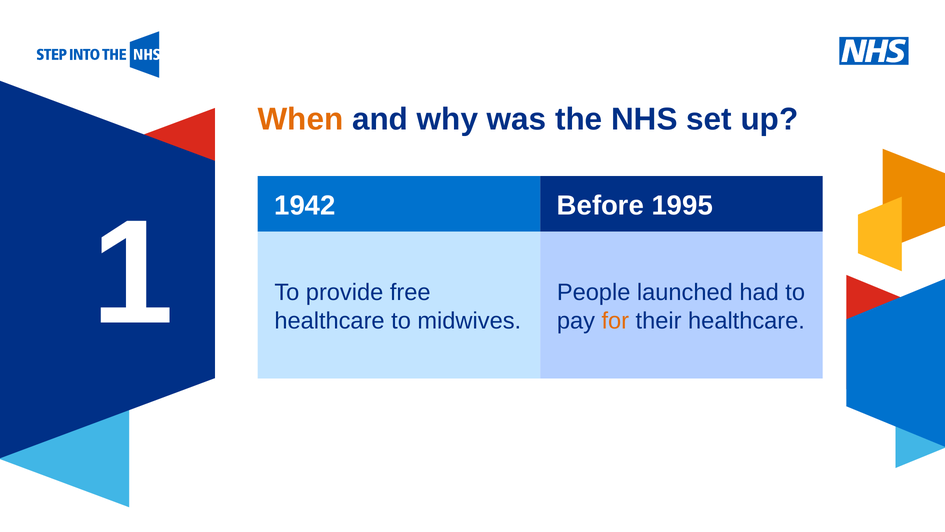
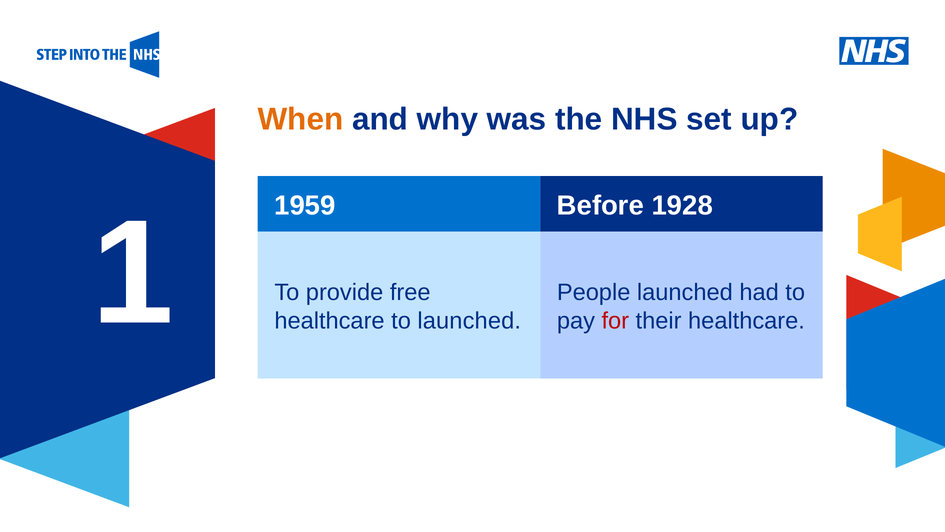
1942: 1942 -> 1959
1995: 1995 -> 1928
to midwives: midwives -> launched
for colour: orange -> red
